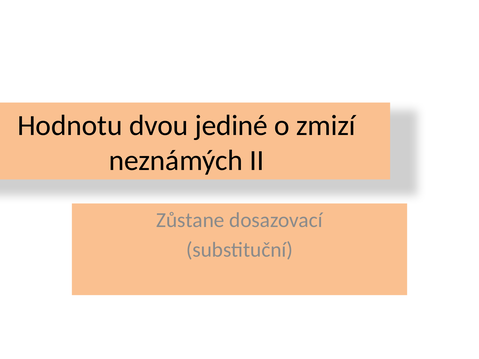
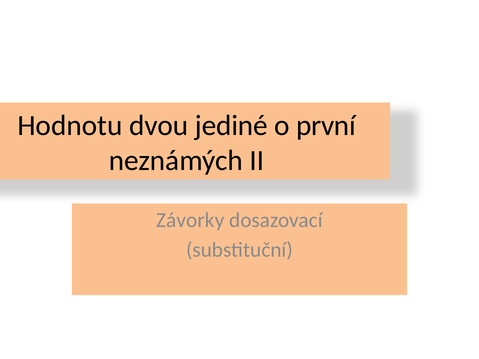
zmizí: zmizí -> první
Zůstane: Zůstane -> Závorky
